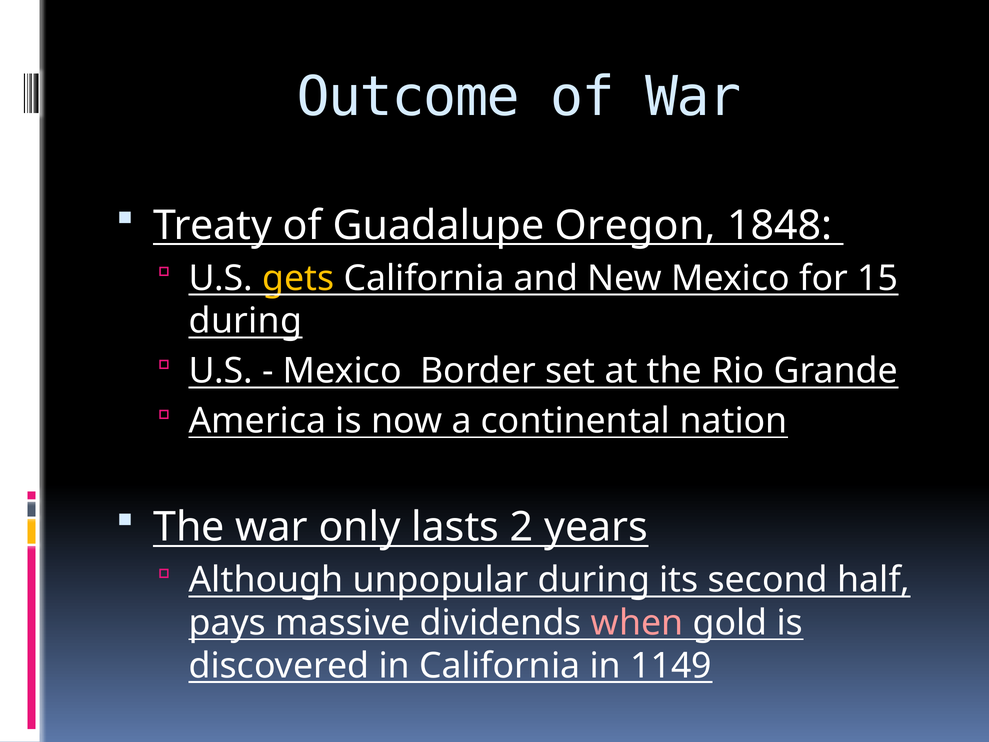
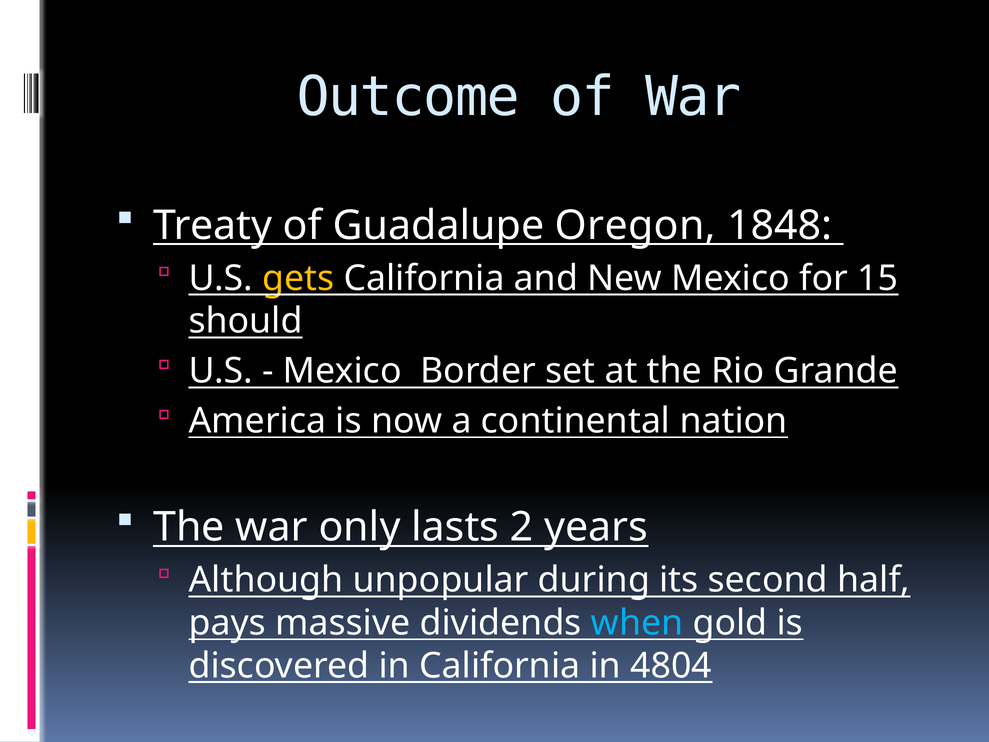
during at (246, 321): during -> should
when colour: pink -> light blue
1149: 1149 -> 4804
